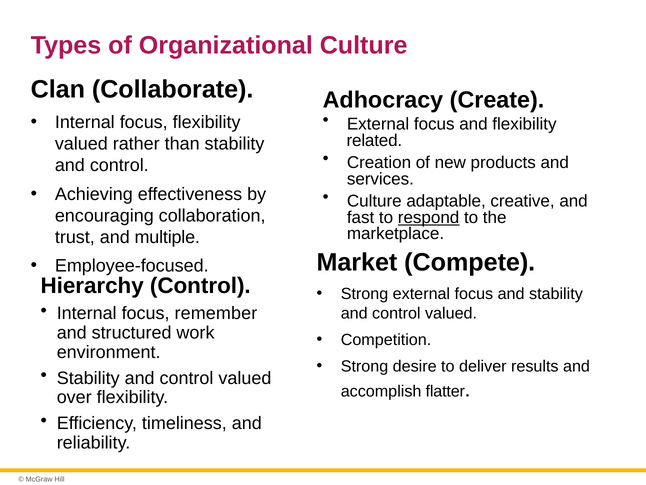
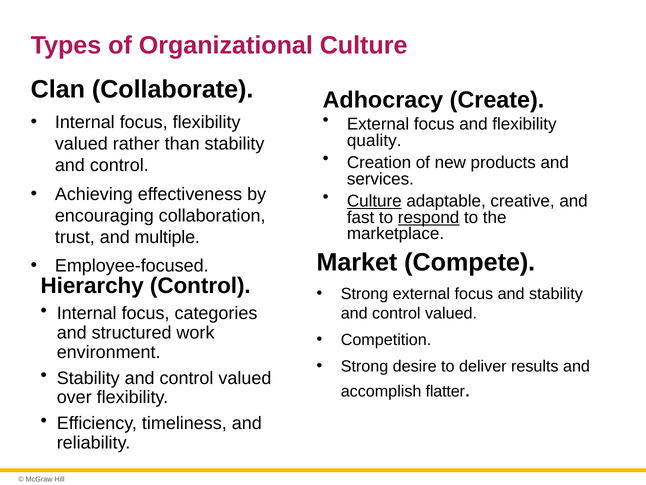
related: related -> quality
Culture at (374, 201) underline: none -> present
remember: remember -> categories
